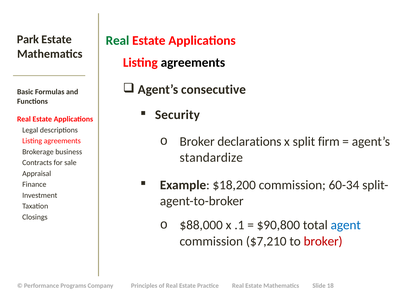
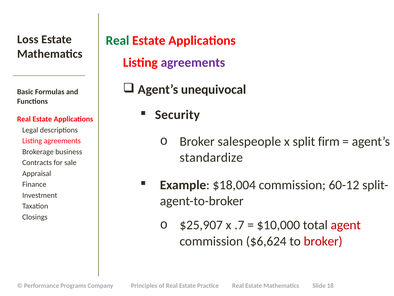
Park: Park -> Loss
agreements at (193, 62) colour: black -> purple
consecutive: consecutive -> unequivocal
declarations: declarations -> salespeople
$18,200: $18,200 -> $18,004
60-34: 60-34 -> 60-12
$88,000: $88,000 -> $25,907
.1: .1 -> .7
$90,800: $90,800 -> $10,000
agent colour: blue -> red
$7,210: $7,210 -> $6,624
